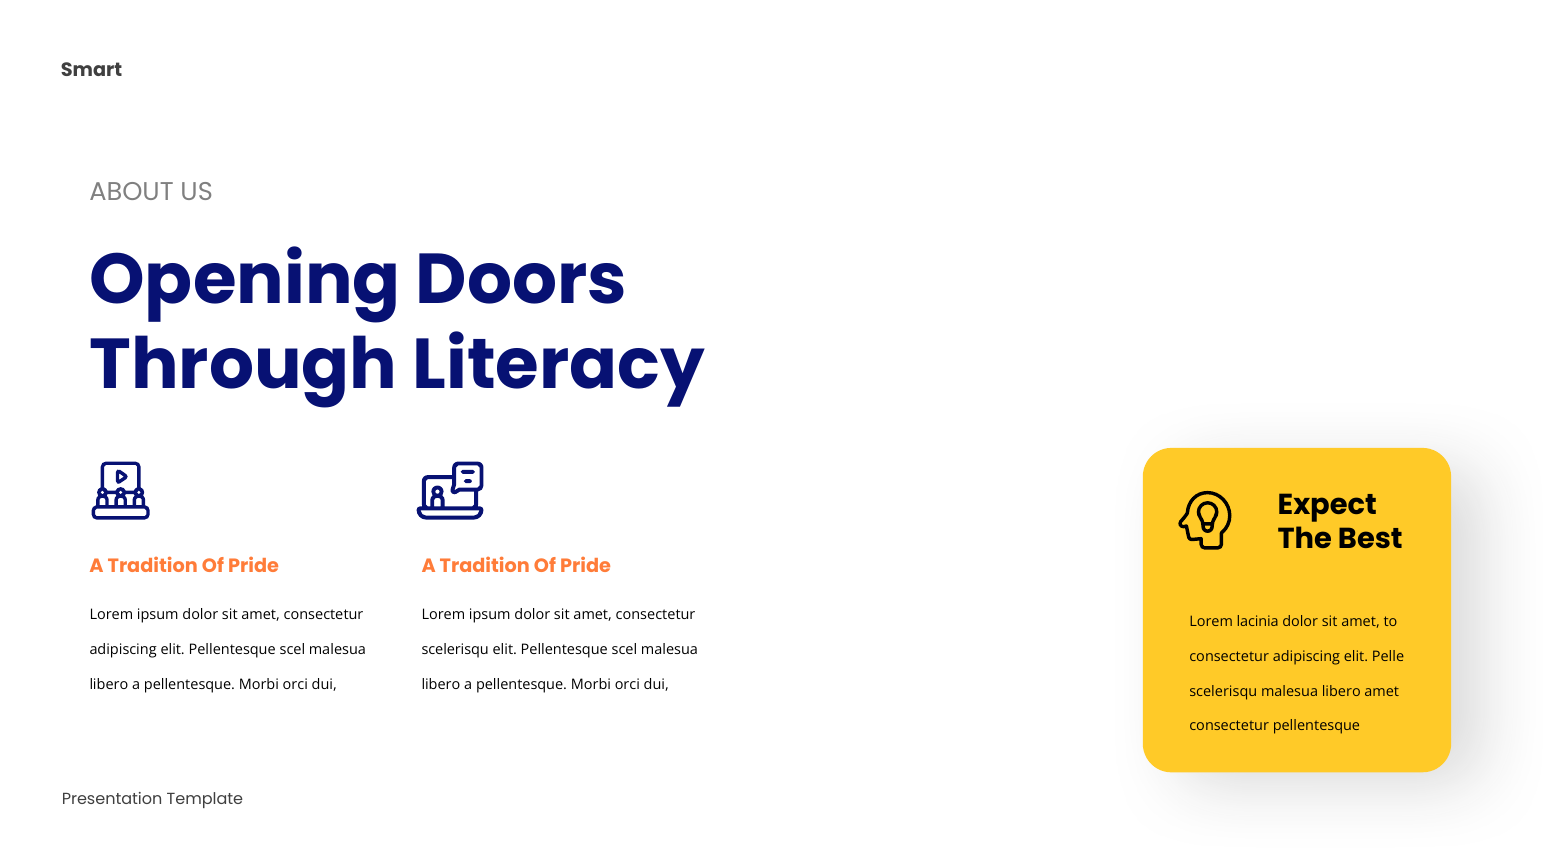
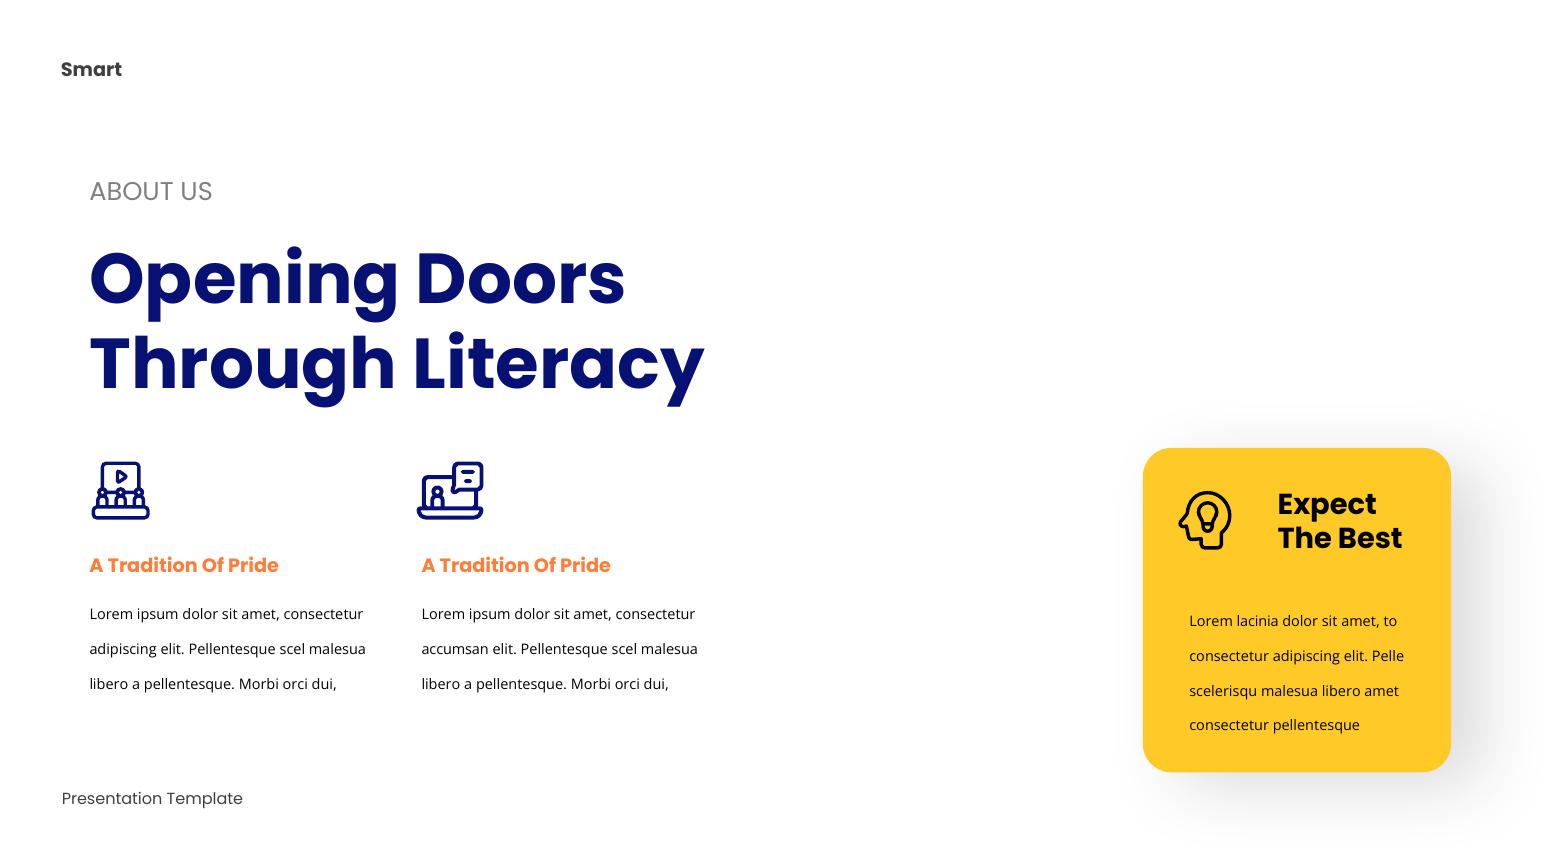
scelerisqu at (455, 650): scelerisqu -> accumsan
